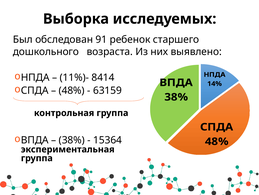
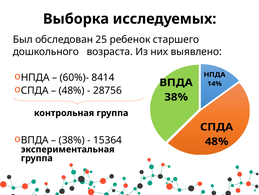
91: 91 -> 25
11%)-: 11%)- -> 60%)-
63159: 63159 -> 28756
